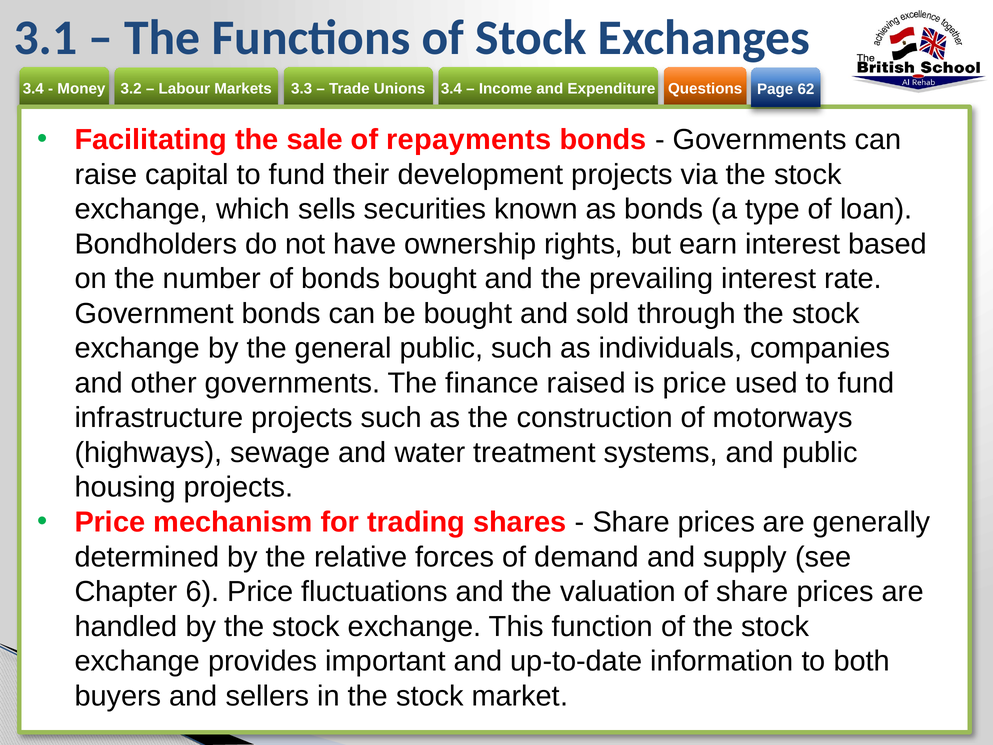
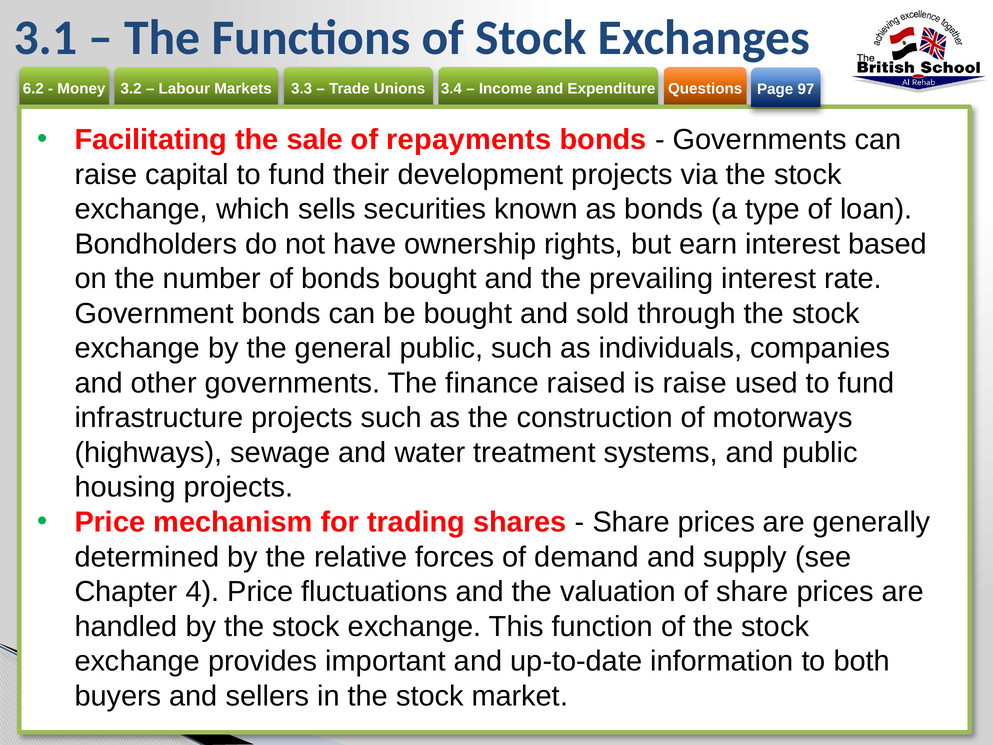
3.4 at (33, 89): 3.4 -> 6.2
62: 62 -> 97
is price: price -> raise
6: 6 -> 4
